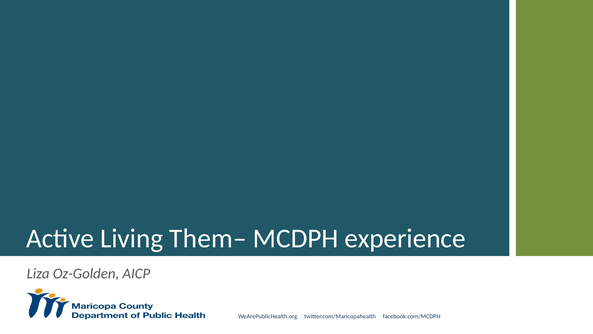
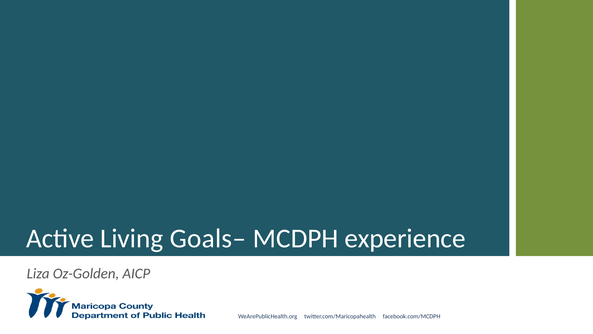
Them–: Them– -> Goals–
